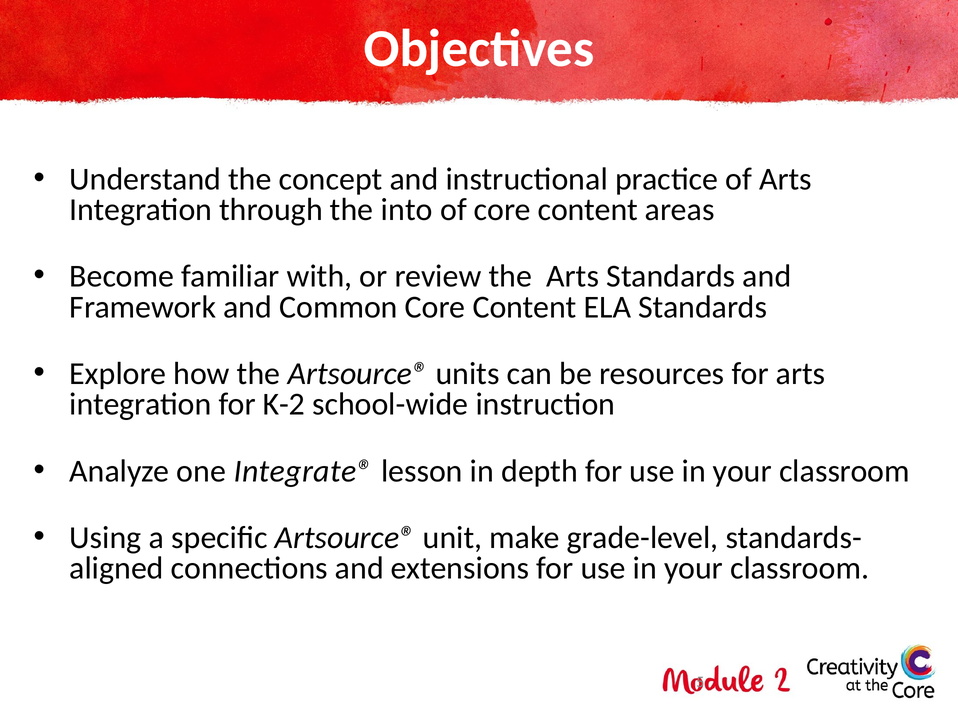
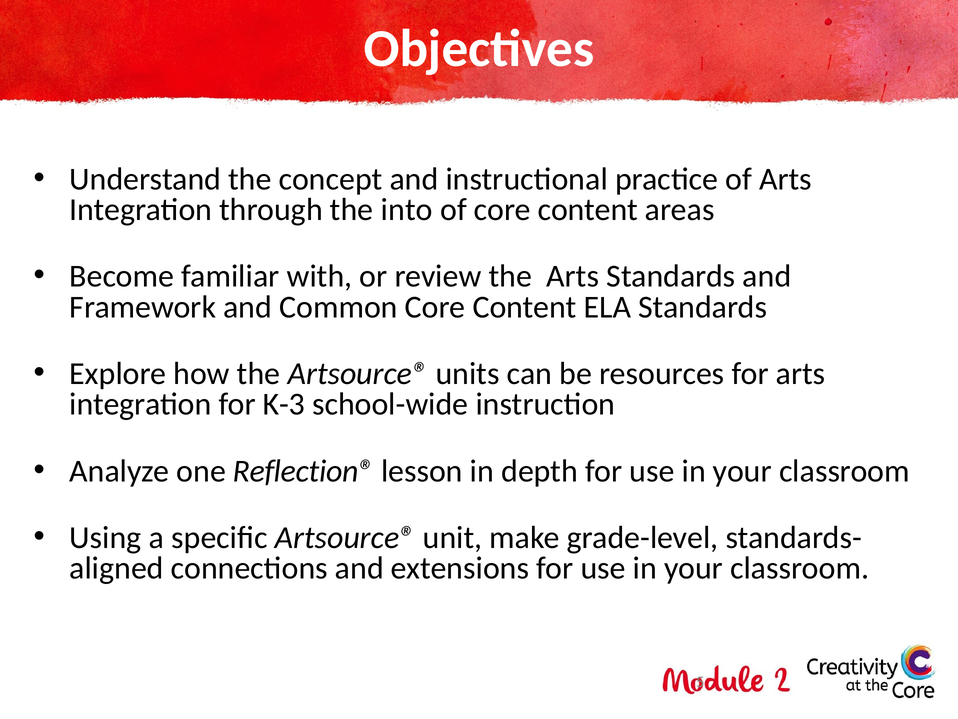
K-2: K-2 -> K-3
Integrate®: Integrate® -> Reflection®
